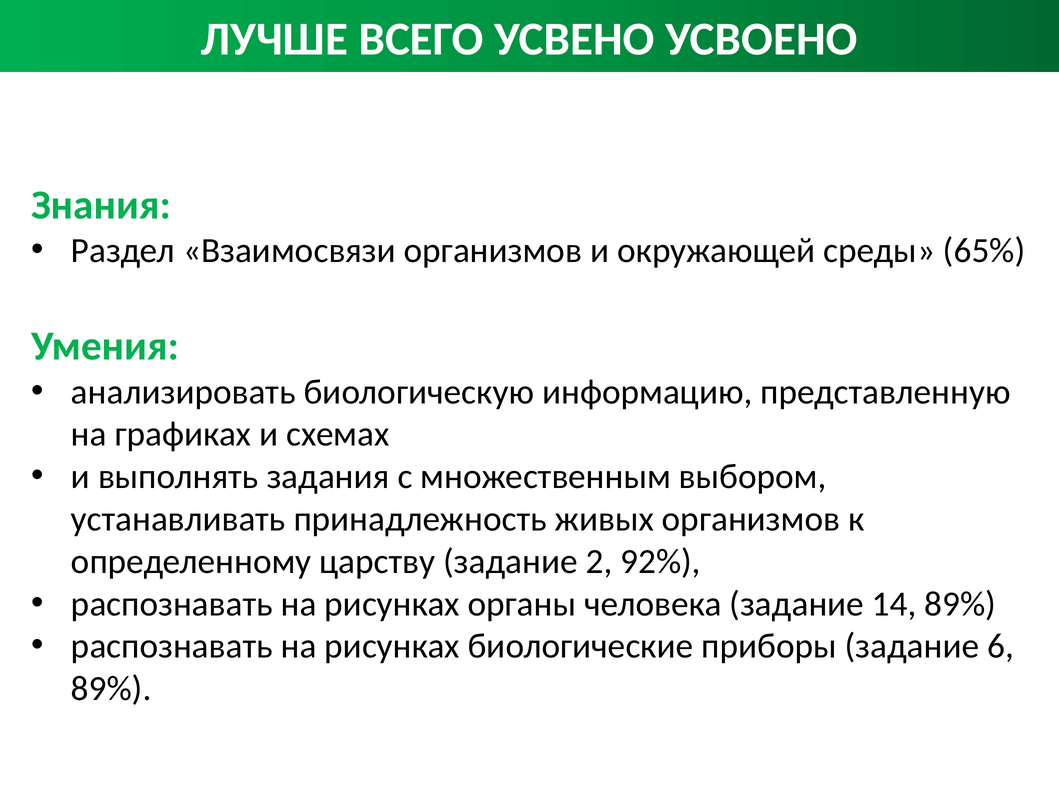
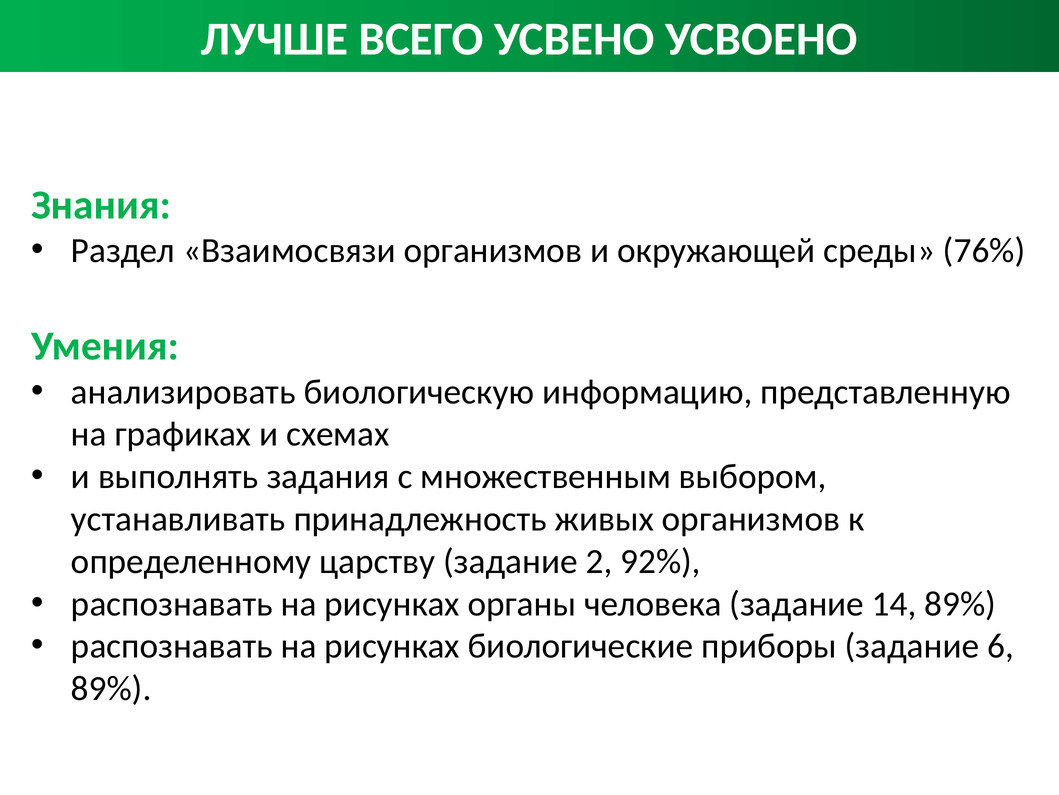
65%: 65% -> 76%
